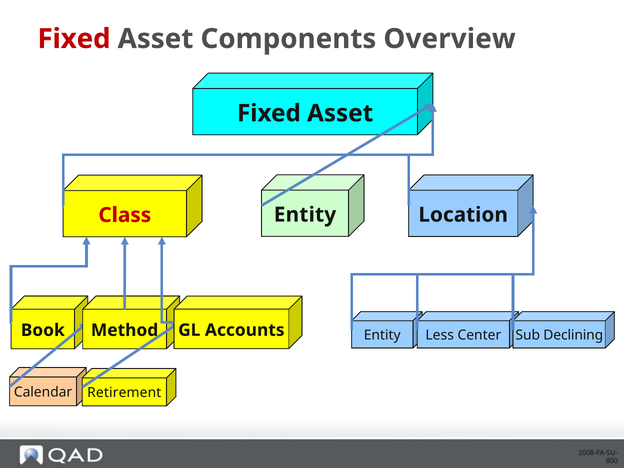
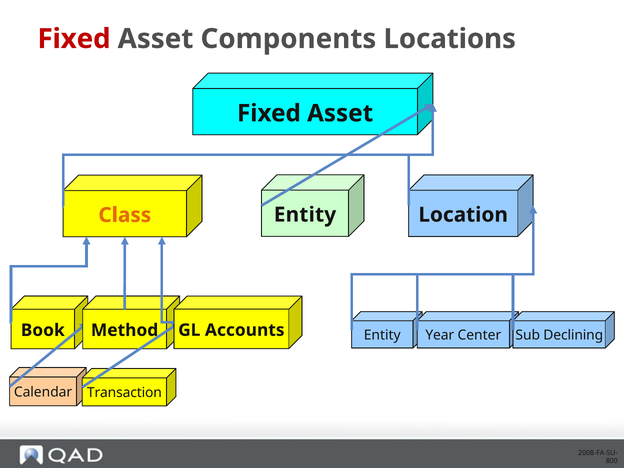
Overview: Overview -> Locations
Class colour: red -> orange
Less: Less -> Year
Retirement: Retirement -> Transaction
